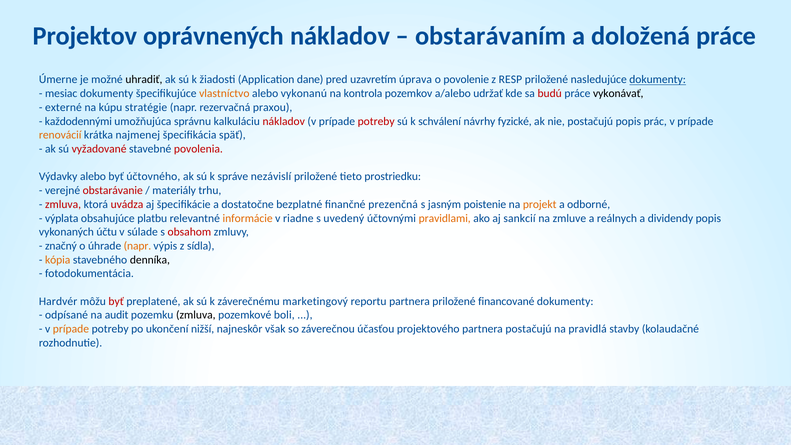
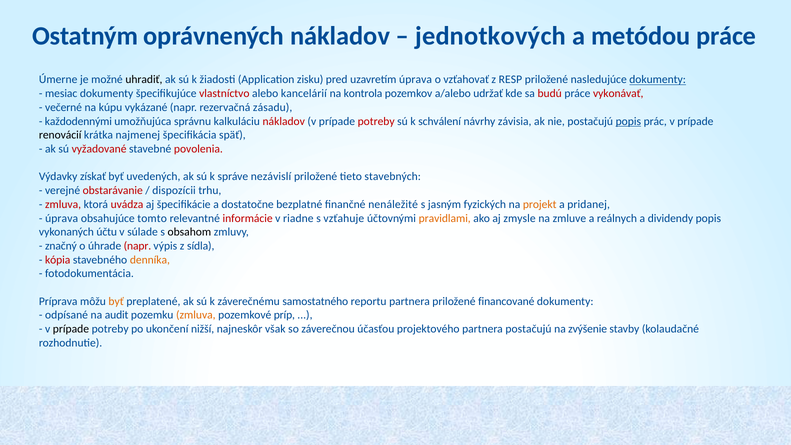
Projektov: Projektov -> Ostatným
obstarávaním: obstarávaním -> jednotkových
doložená: doložená -> metódou
dane: dane -> zisku
povolenie: povolenie -> vzťahovať
vlastníctvo colour: orange -> red
vykonanú: vykonanú -> kancelárií
vykonávať colour: black -> red
externé: externé -> večerné
stratégie: stratégie -> vykázané
praxou: praxou -> zásadu
fyzické: fyzické -> závisia
popis at (628, 121) underline: none -> present
renovácií colour: orange -> black
Výdavky alebo: alebo -> získať
účtovného: účtovného -> uvedených
prostriedku: prostriedku -> stavebných
materiály: materiály -> dispozícii
prezenčná: prezenčná -> nenáležité
poistenie: poistenie -> fyzických
odborné: odborné -> pridanej
výplata at (62, 218): výplata -> úprava
platbu: platbu -> tomto
informácie colour: orange -> red
uvedený: uvedený -> vzťahuje
sankcií: sankcií -> zmysle
obsahom colour: red -> black
napr at (137, 246) colour: orange -> red
kópia colour: orange -> red
denníka colour: black -> orange
Hardvér: Hardvér -> Príprava
byť at (116, 301) colour: red -> orange
marketingový: marketingový -> samostatného
zmluva at (196, 315) colour: black -> orange
boli: boli -> príp
prípade at (71, 329) colour: orange -> black
pravidlá: pravidlá -> zvýšenie
